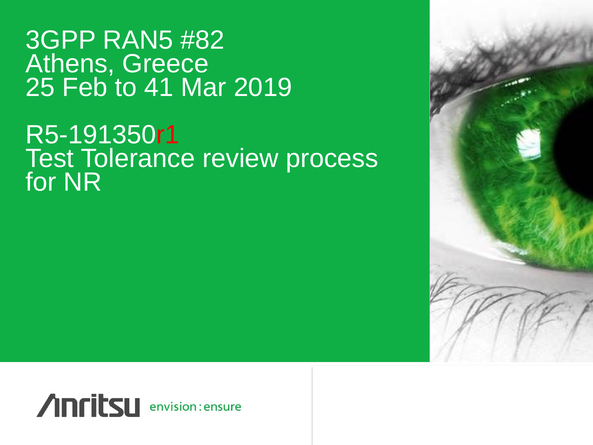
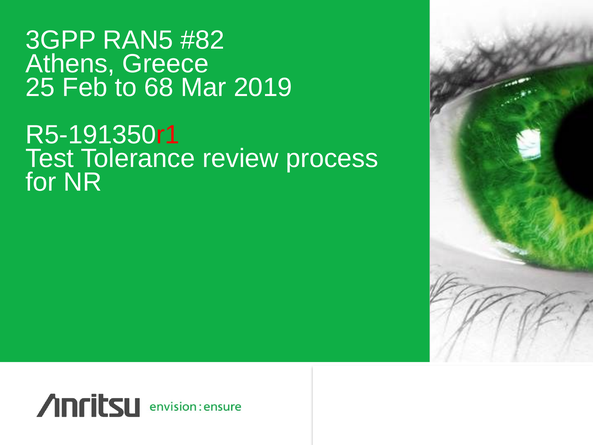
41: 41 -> 68
